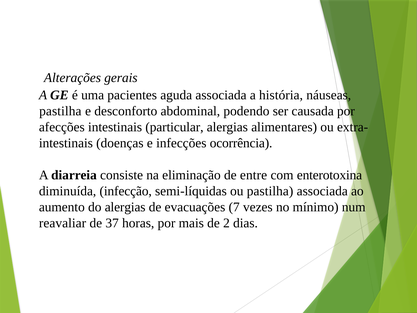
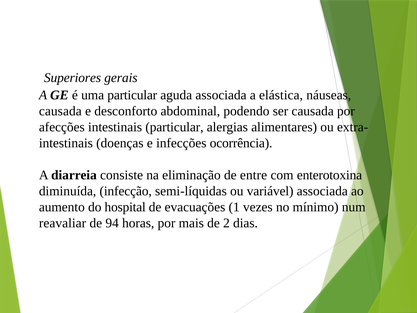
Alterações: Alterações -> Superiores
uma pacientes: pacientes -> particular
história: história -> elástica
pastilha at (60, 111): pastilha -> causada
ou pastilha: pastilha -> variável
do alergias: alergias -> hospital
7: 7 -> 1
37: 37 -> 94
